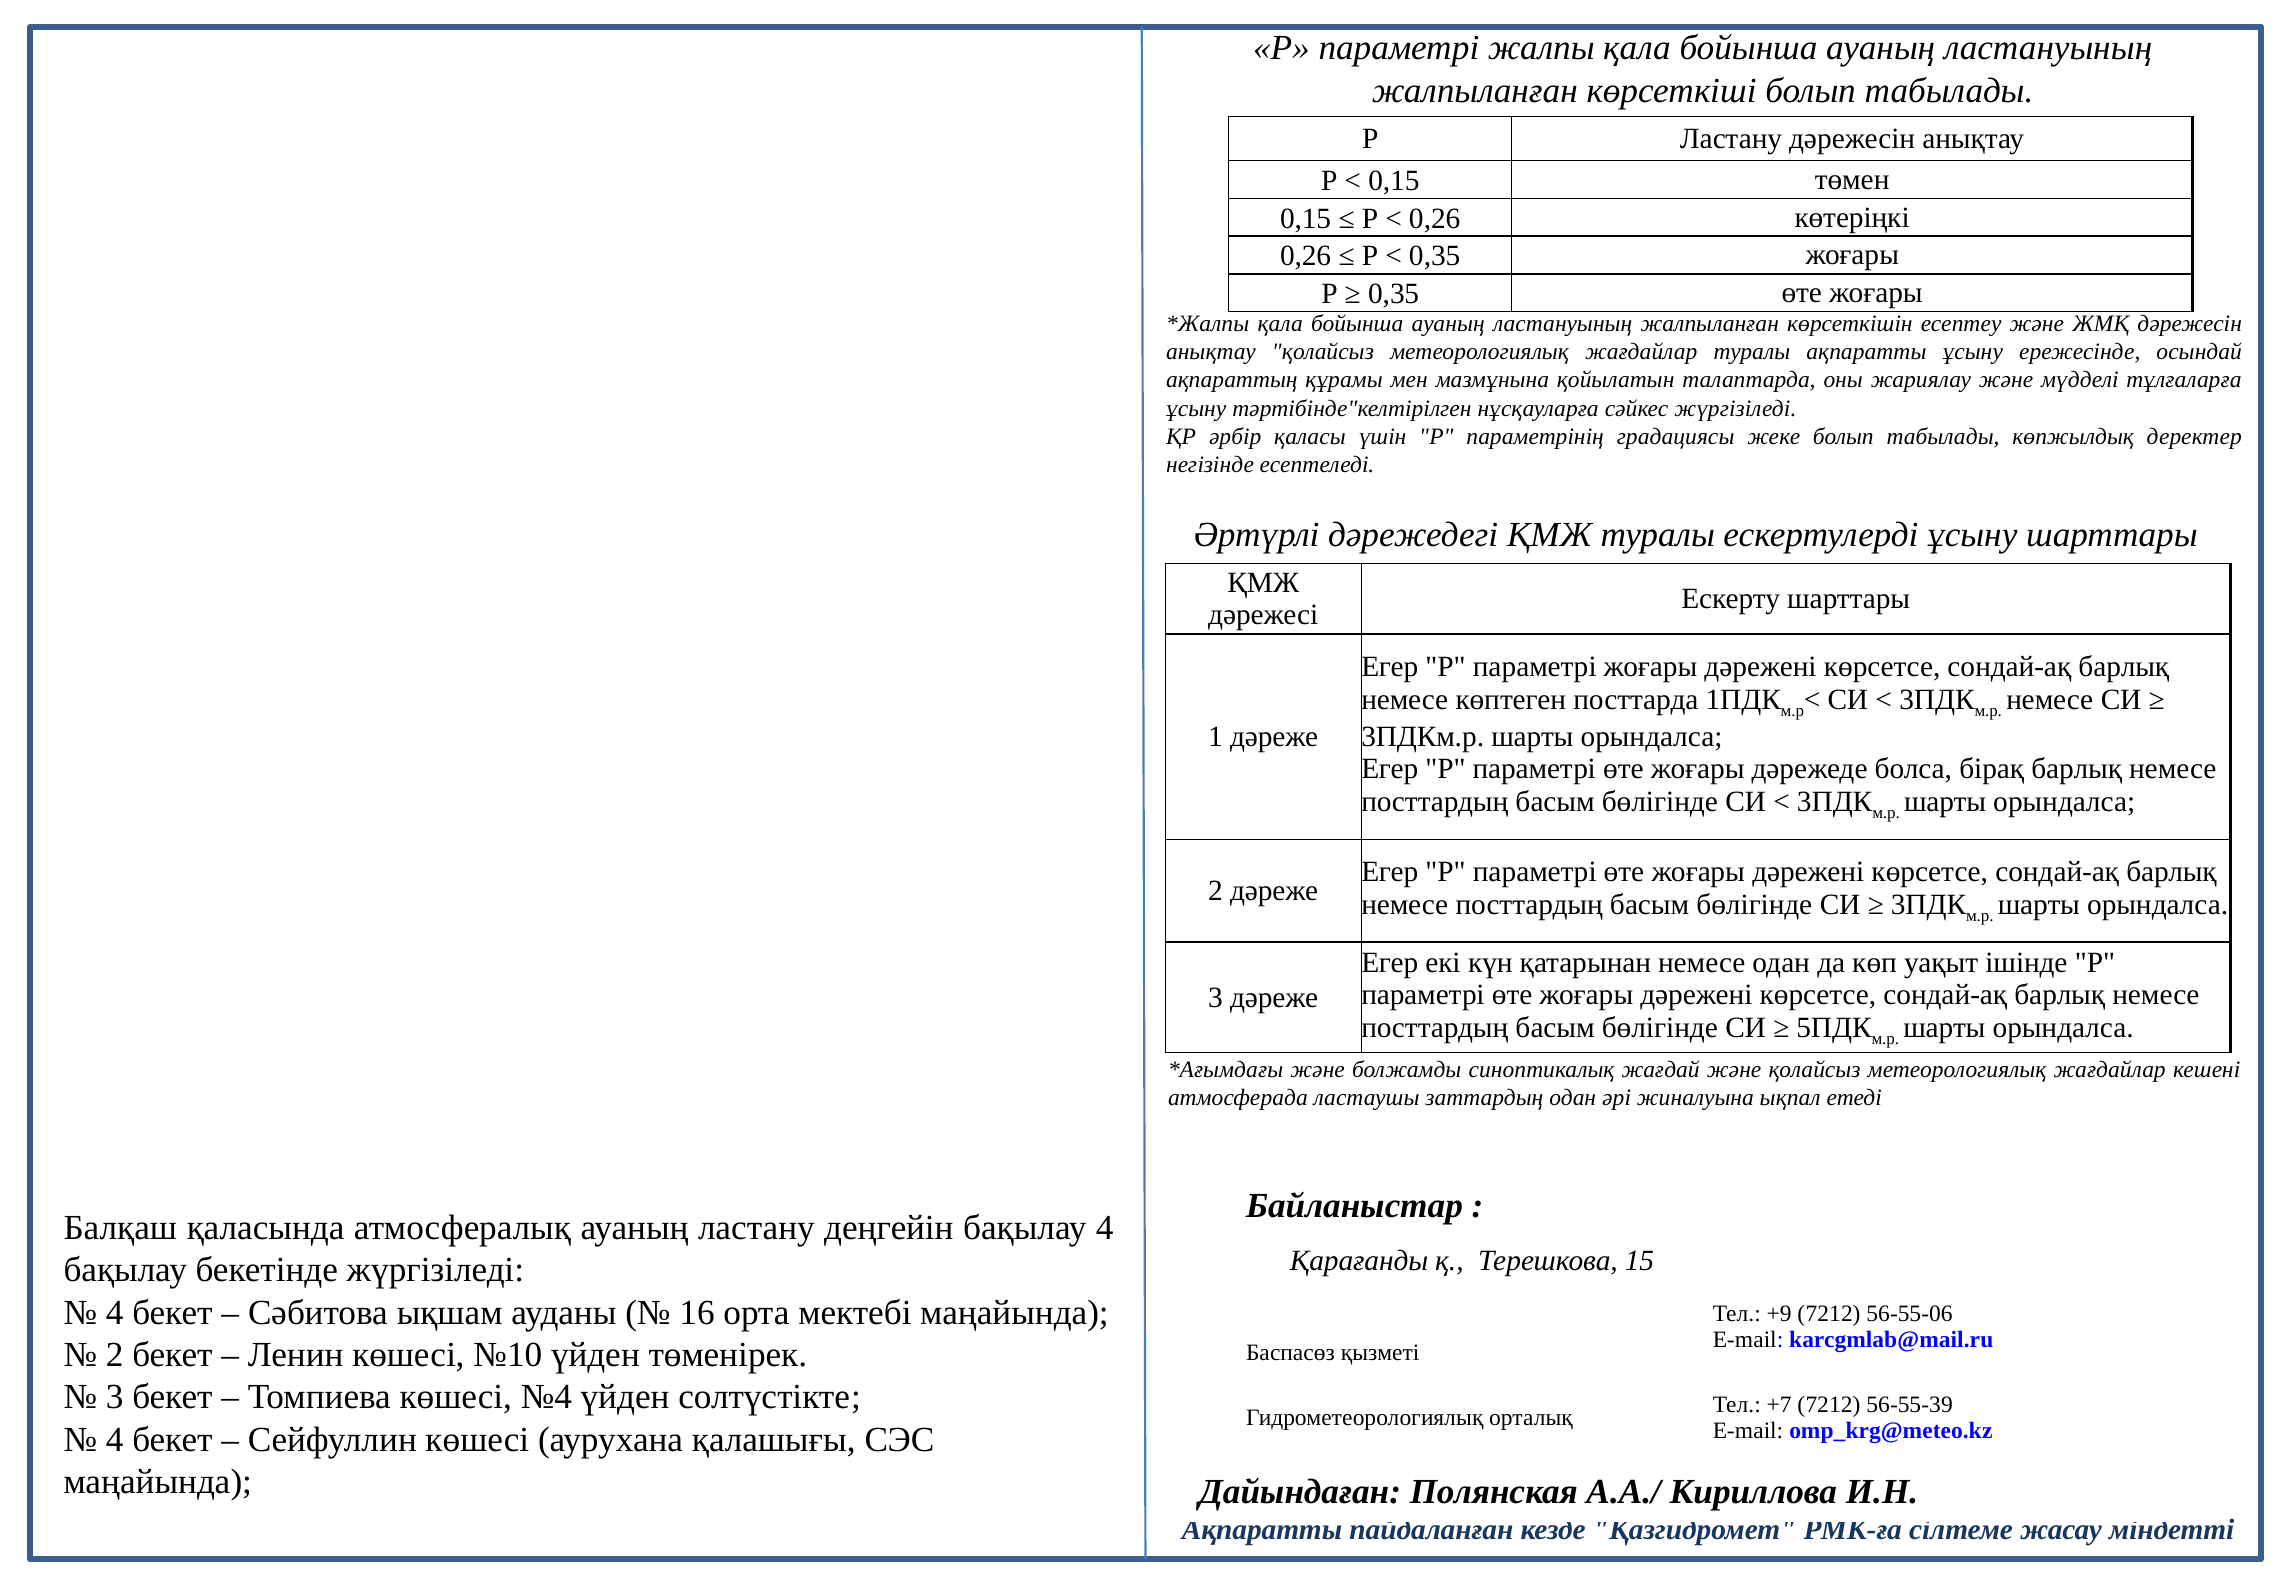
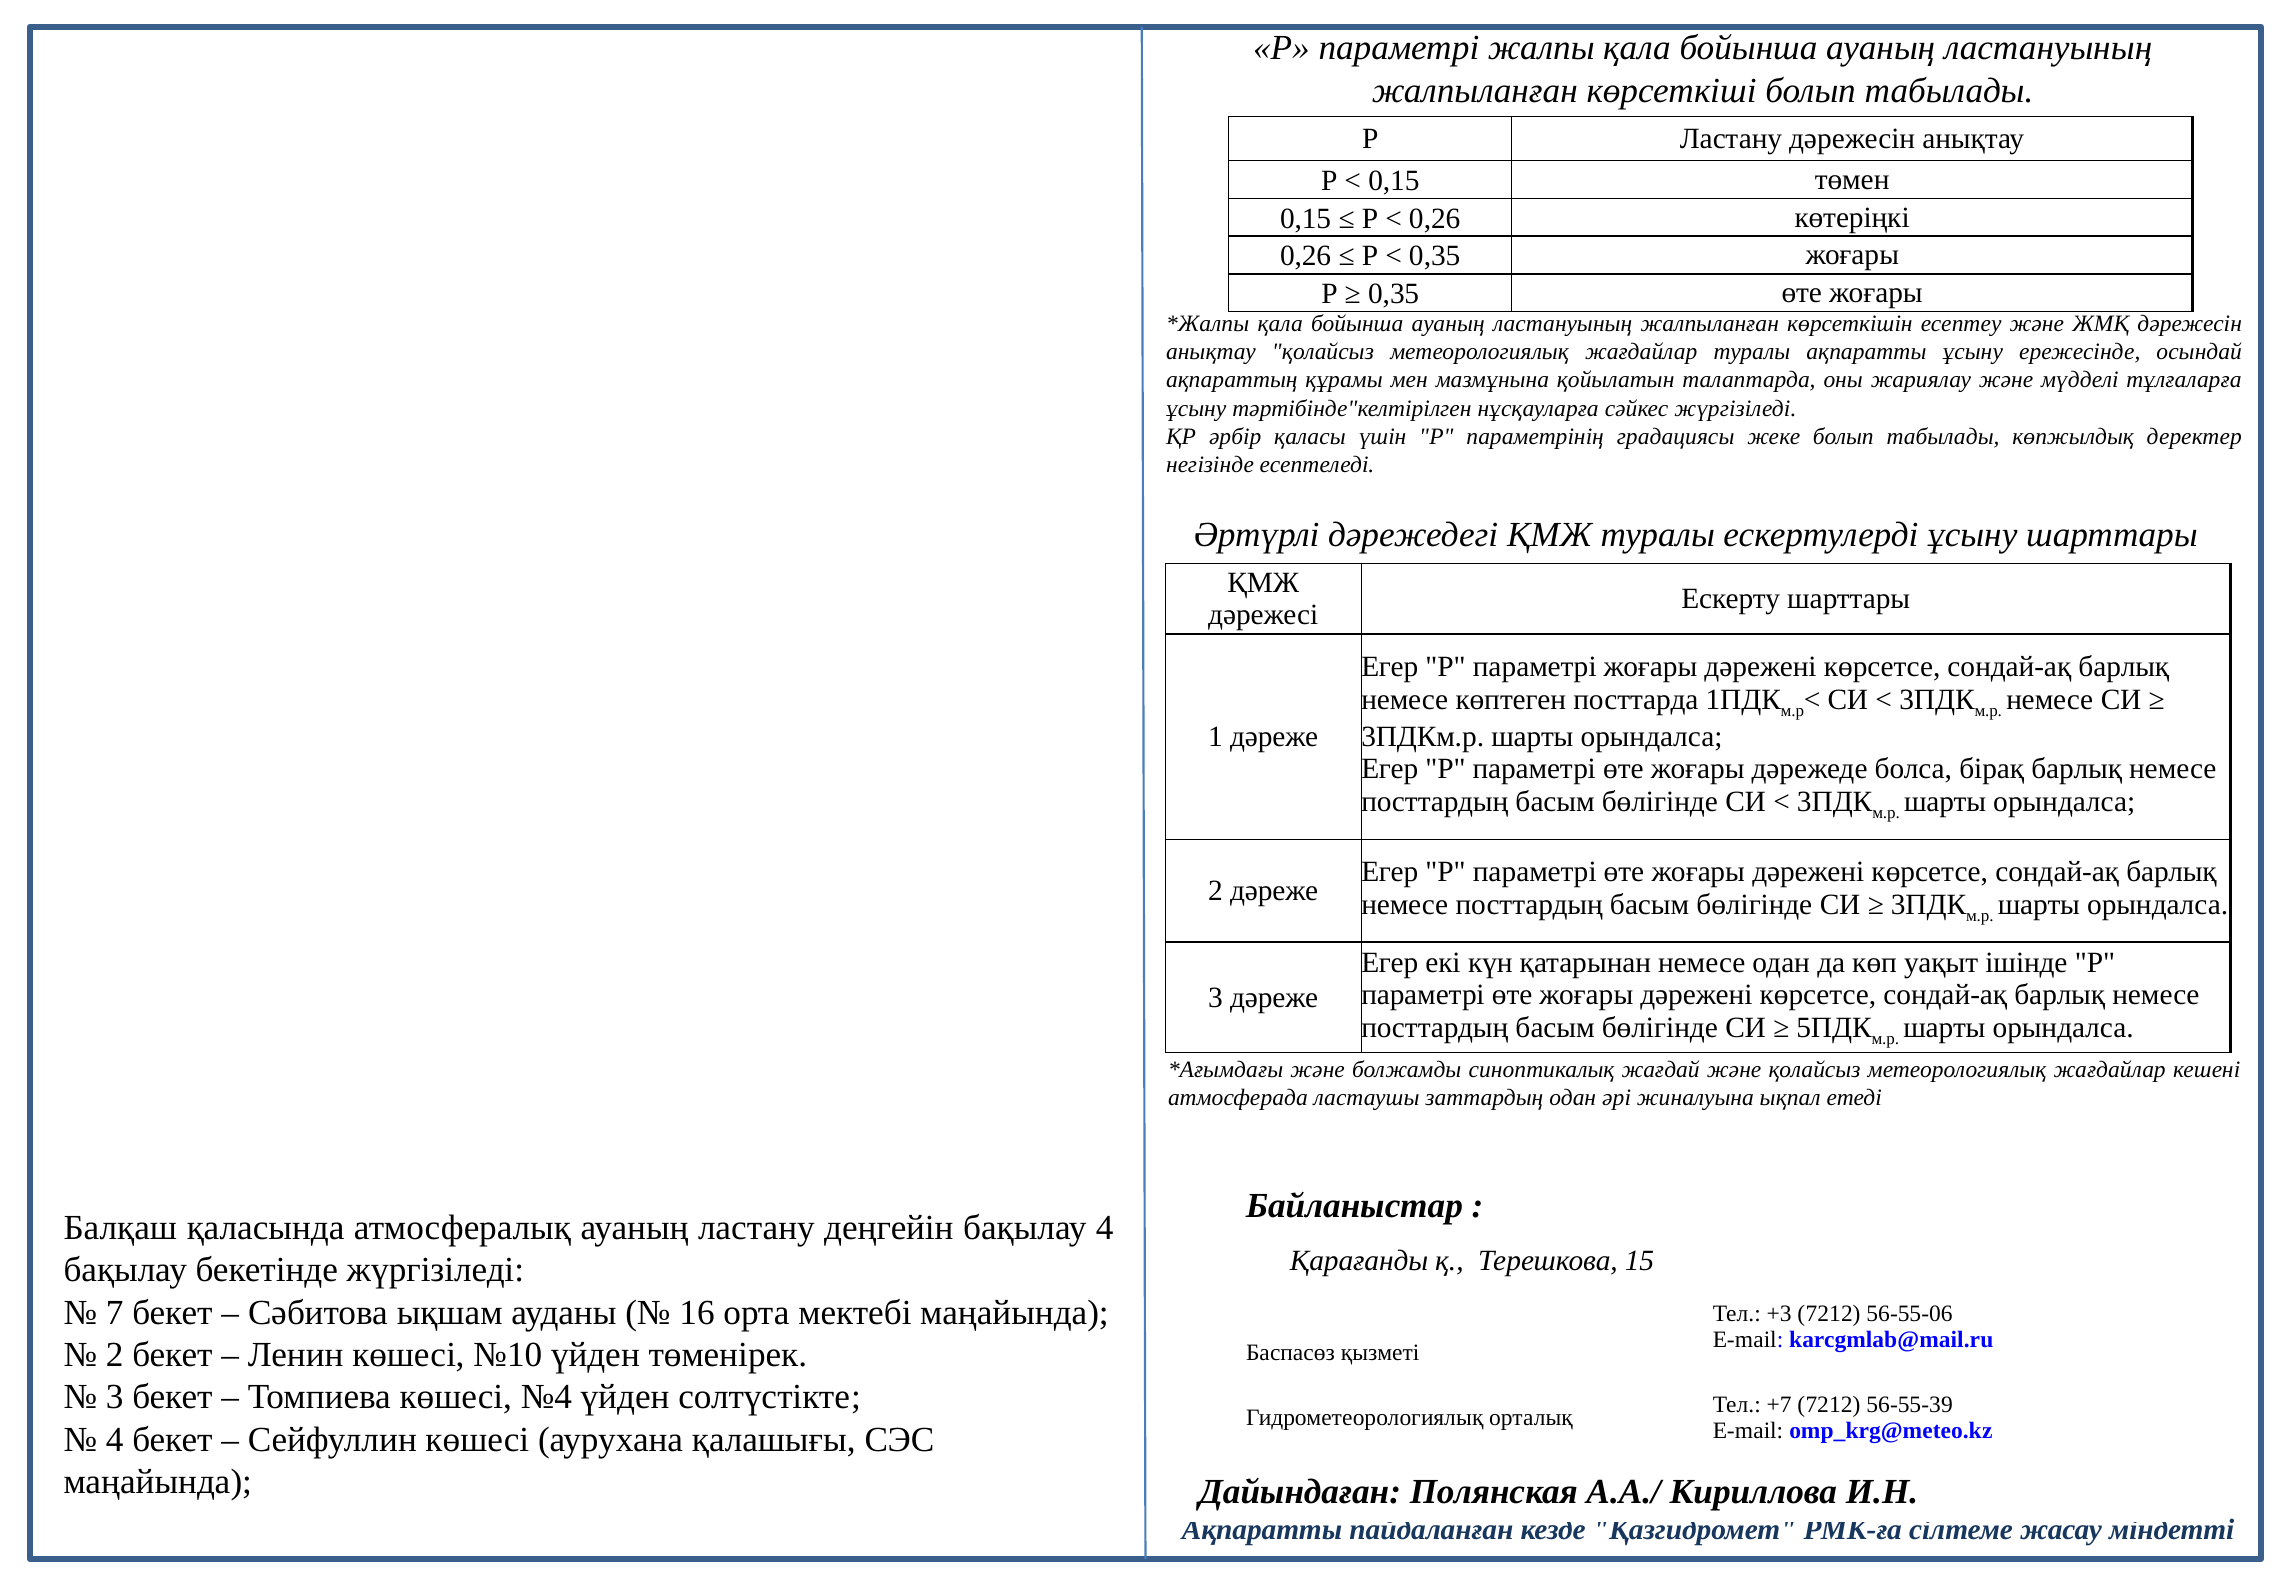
4 at (115, 1313): 4 -> 7
+9: +9 -> +3
